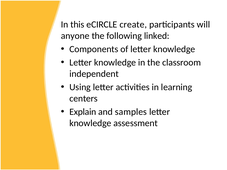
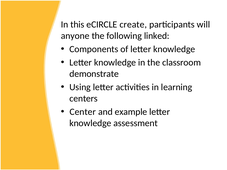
independent: independent -> demonstrate
Explain: Explain -> Center
samples: samples -> example
